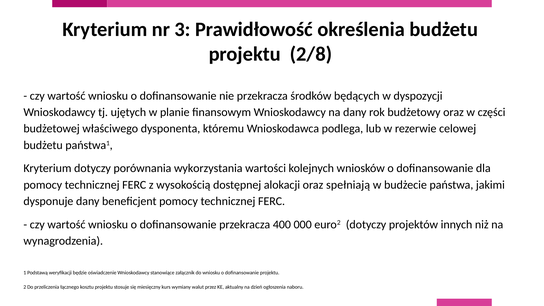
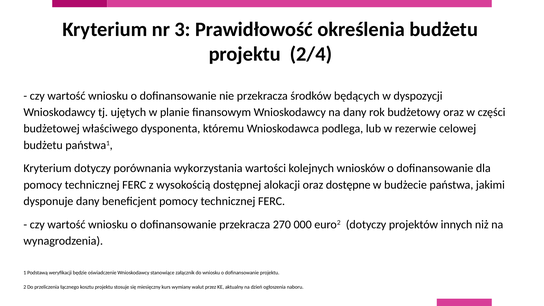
2/8: 2/8 -> 2/4
spełniają: spełniają -> dostępne
400: 400 -> 270
